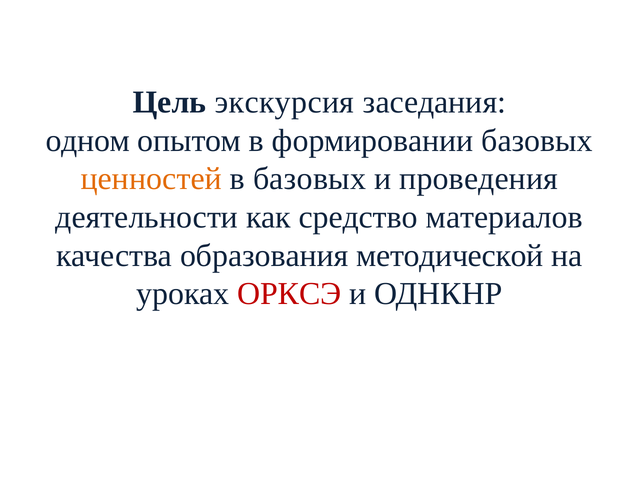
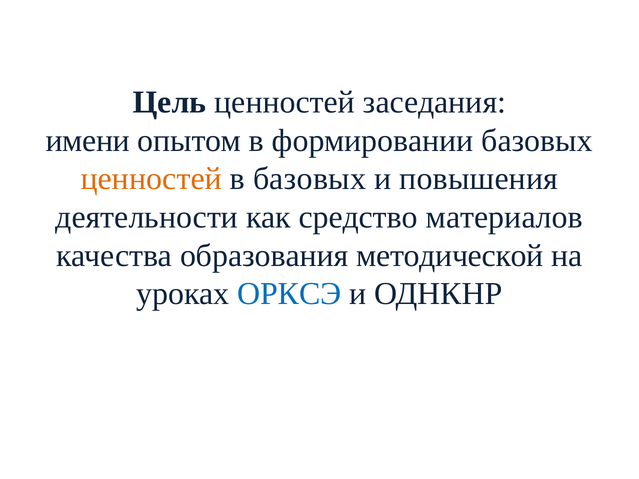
Цель экскурсия: экскурсия -> ценностей
одном: одном -> имени
проведения: проведения -> повышения
ОРКСЭ colour: red -> blue
